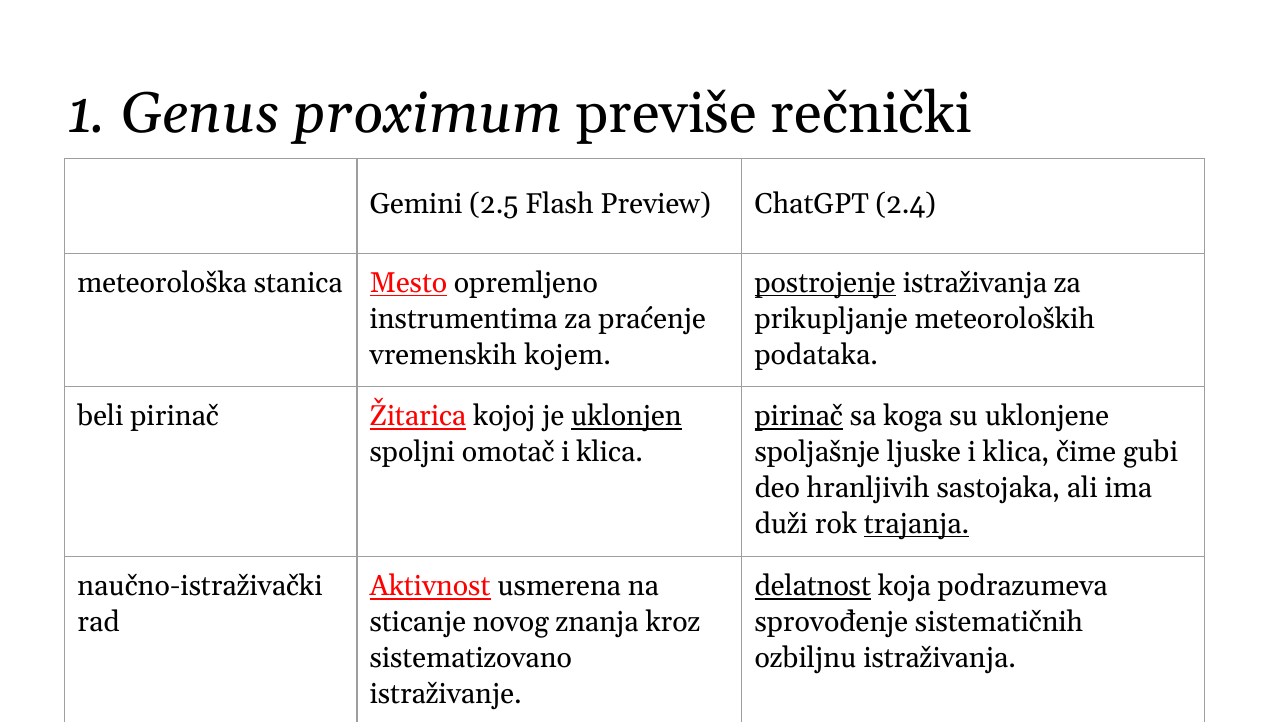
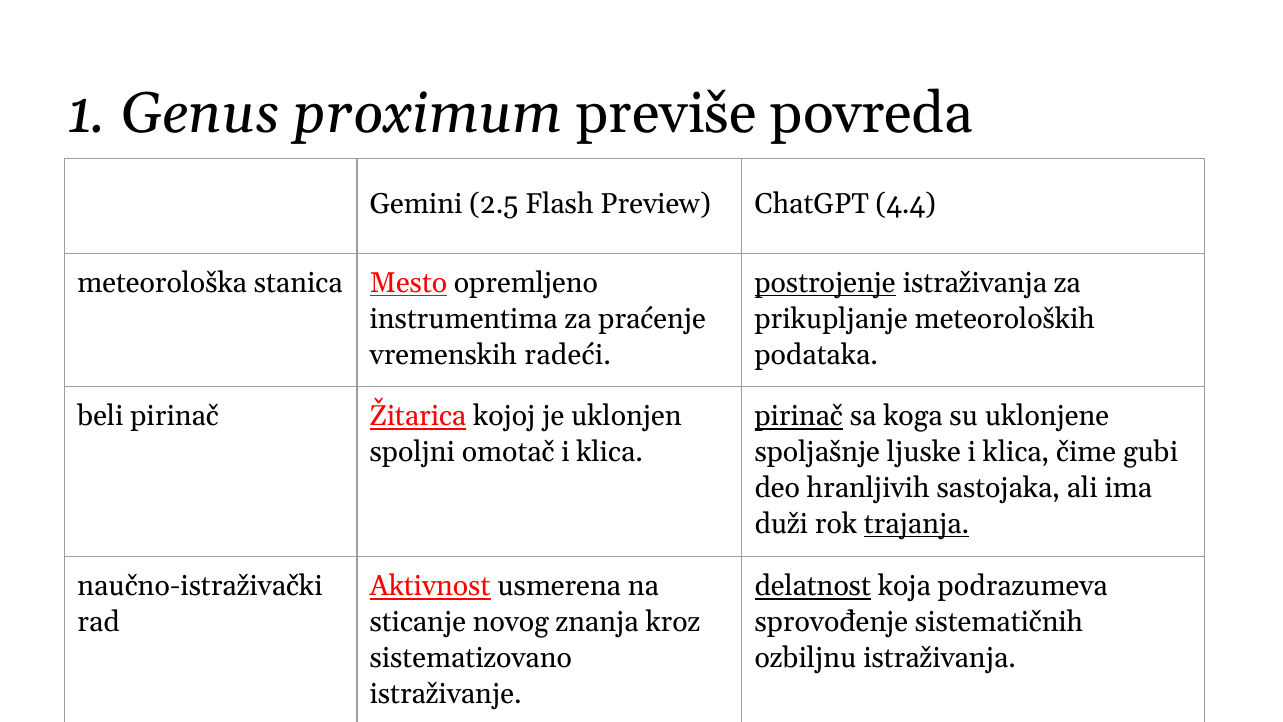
rečnički: rečnički -> povreda
2.4: 2.4 -> 4.4
kojem: kojem -> radeći
uklonjen underline: present -> none
